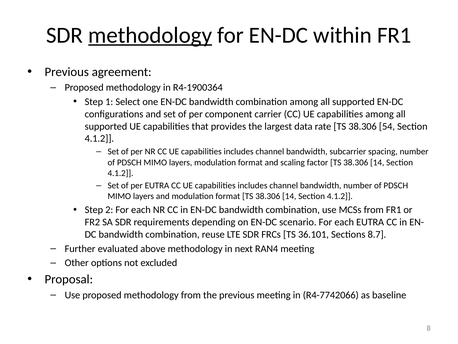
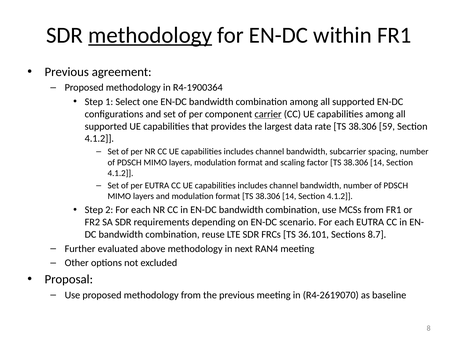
carrier underline: none -> present
54: 54 -> 59
R4-7742066: R4-7742066 -> R4-2619070
